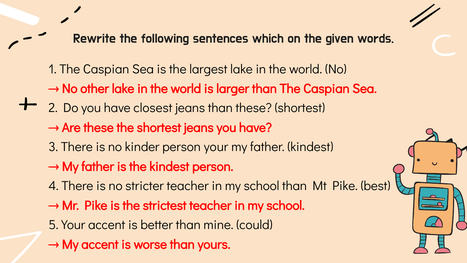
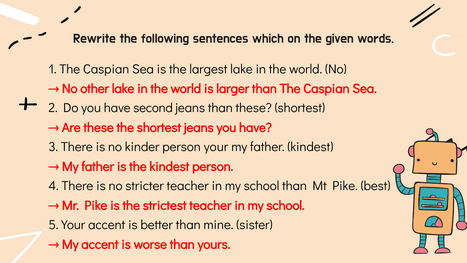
closest: closest -> second
could: could -> sister
